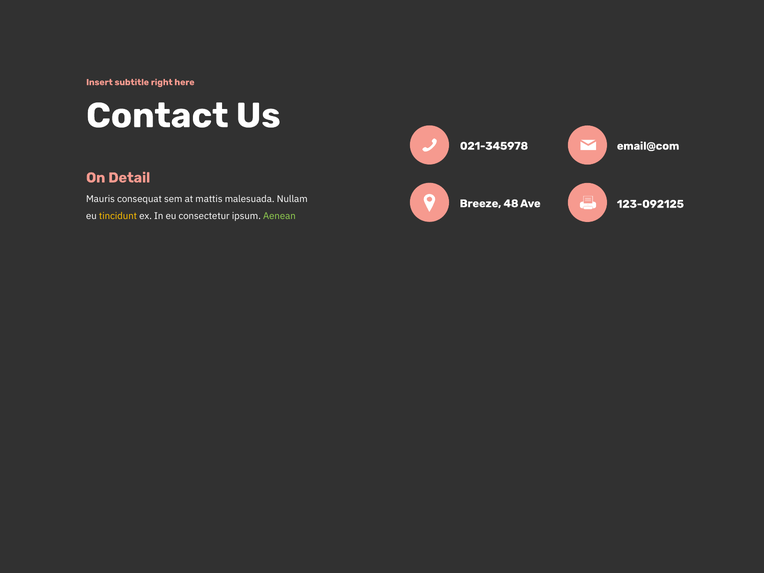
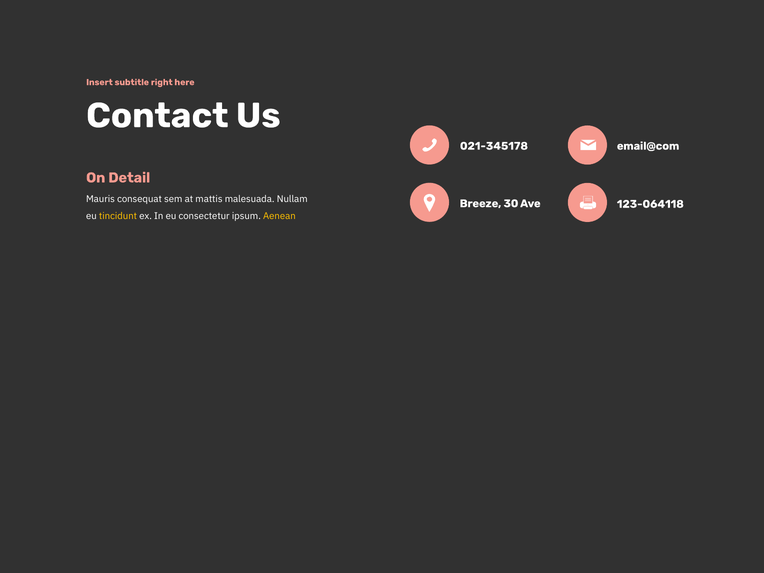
021-345978: 021-345978 -> 021-345178
48: 48 -> 30
123-092125: 123-092125 -> 123-064118
Aenean colour: light green -> yellow
